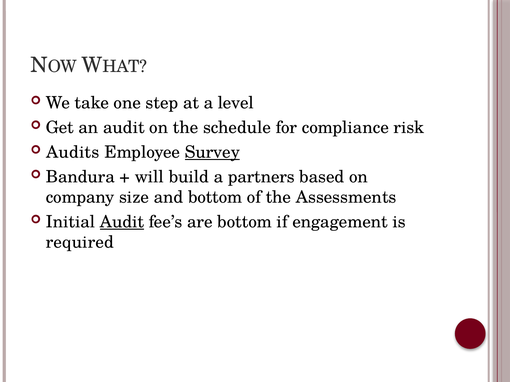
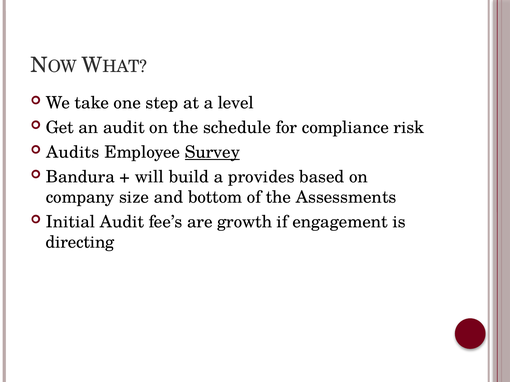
partners: partners -> provides
Audit at (122, 222) underline: present -> none
are bottom: bottom -> growth
required: required -> directing
